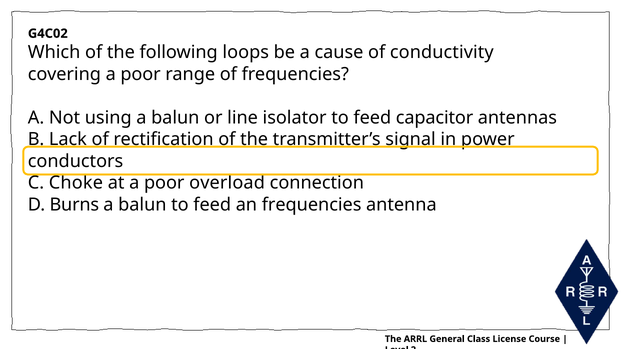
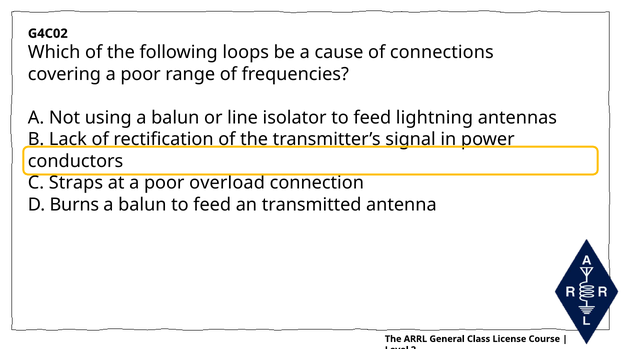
conductivity: conductivity -> connections
capacitor: capacitor -> lightning
Choke: Choke -> Straps
an frequencies: frequencies -> transmitted
